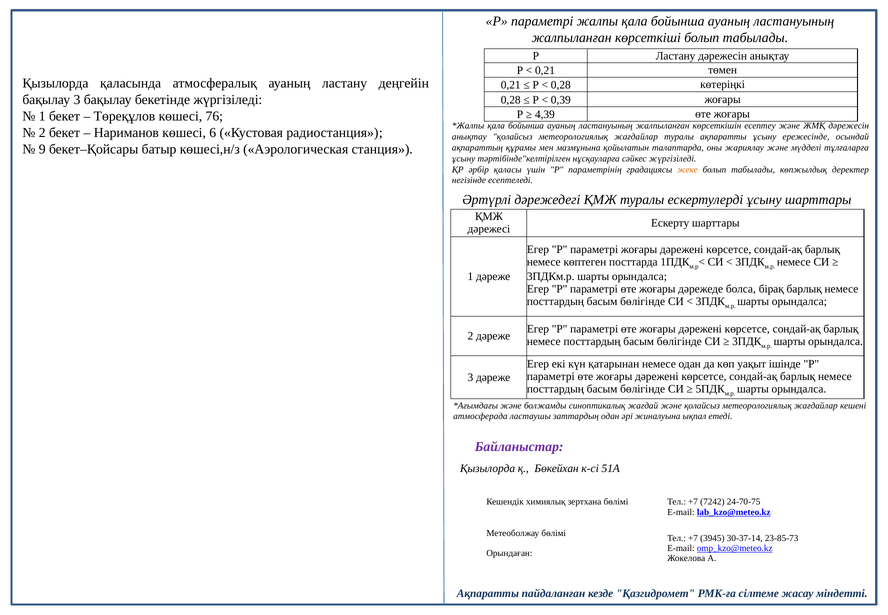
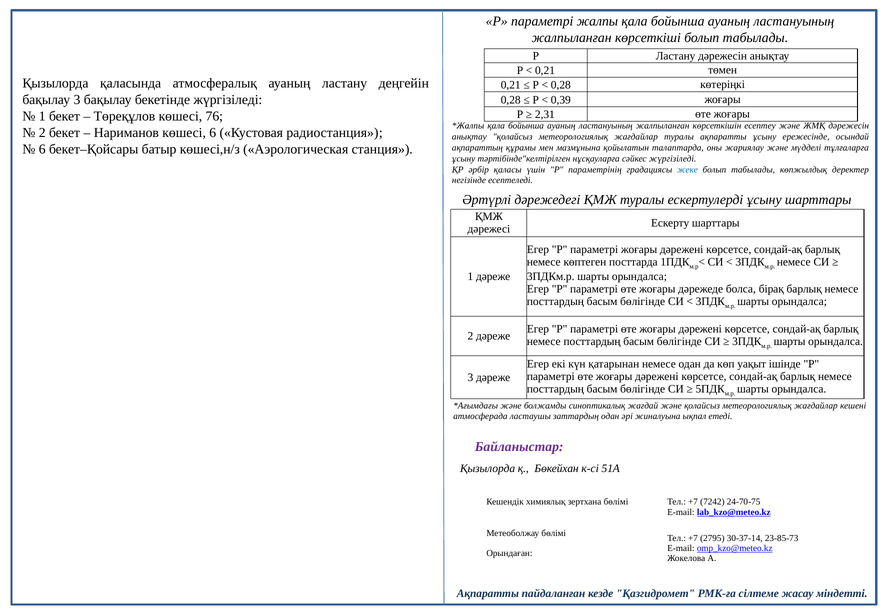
4,39: 4,39 -> 2,31
9 at (42, 149): 9 -> 6
жеке colour: orange -> blue
3945: 3945 -> 2795
